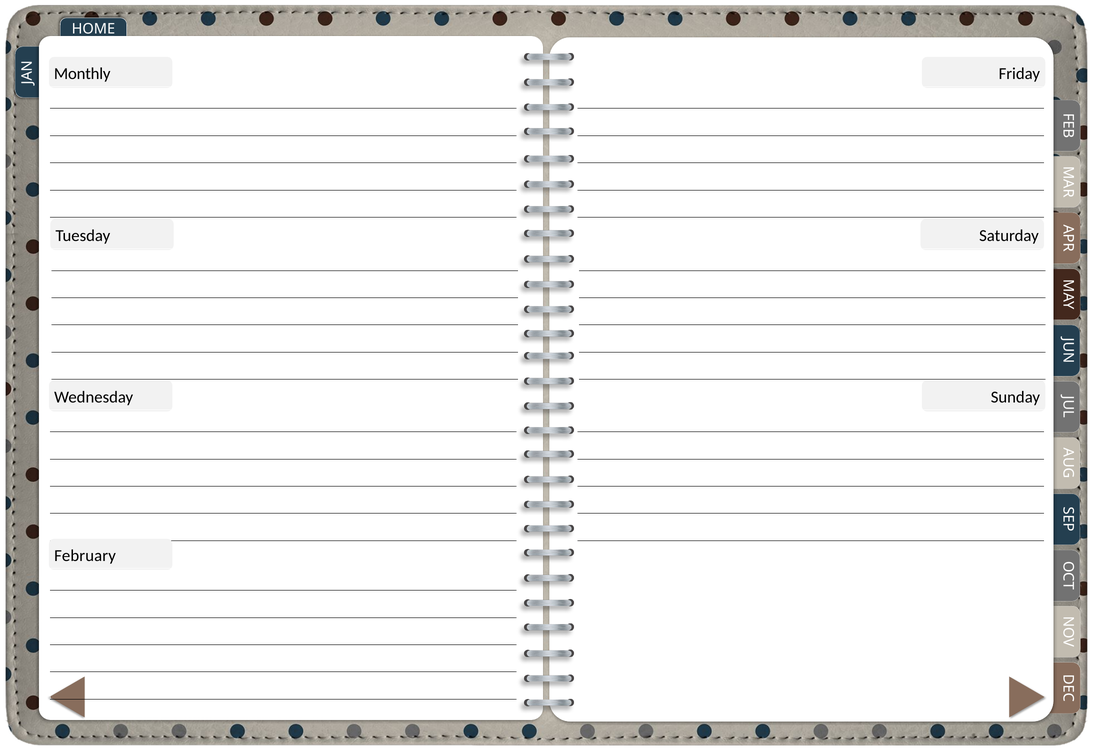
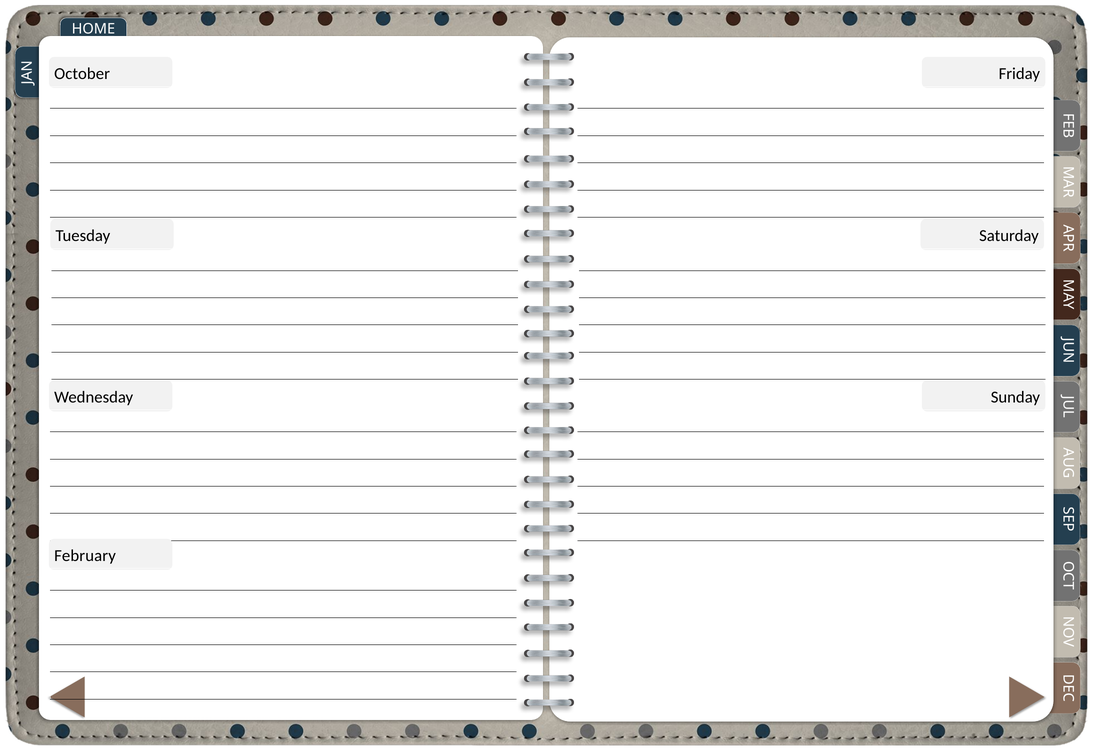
Monthly: Monthly -> October
